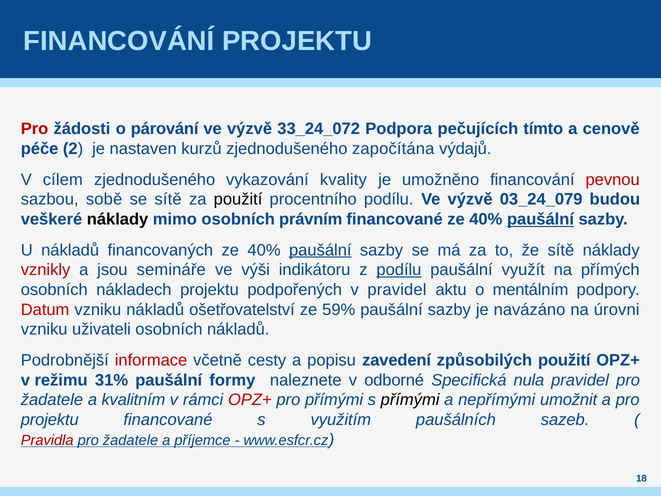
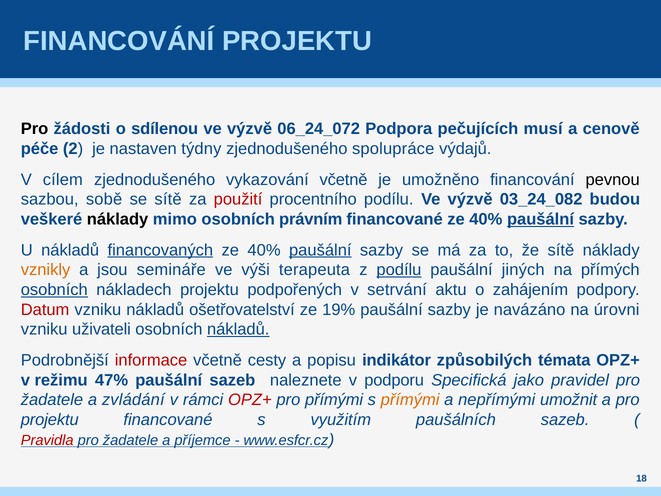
Pro at (35, 129) colour: red -> black
párování: párování -> sdílenou
33_24_072: 33_24_072 -> 06_24_072
tímto: tímto -> musí
kurzů: kurzů -> týdny
započítána: započítána -> spolupráce
vykazování kvality: kvality -> včetně
pevnou colour: red -> black
použití at (238, 199) colour: black -> red
03_24_079: 03_24_079 -> 03_24_082
financovaných underline: none -> present
vznikly colour: red -> orange
indikátoru: indikátoru -> terapeuta
využít: využít -> jiných
osobních at (54, 290) underline: none -> present
v pravidel: pravidel -> setrvání
mentálním: mentálním -> zahájením
59%: 59% -> 19%
nákladů at (238, 329) underline: none -> present
zavedení: zavedení -> indikátor
způsobilých použití: použití -> témata
31%: 31% -> 47%
paušální formy: formy -> sazeb
odborné: odborné -> podporu
nula: nula -> jako
kvalitním: kvalitním -> zvládání
přímými at (410, 400) colour: black -> orange
